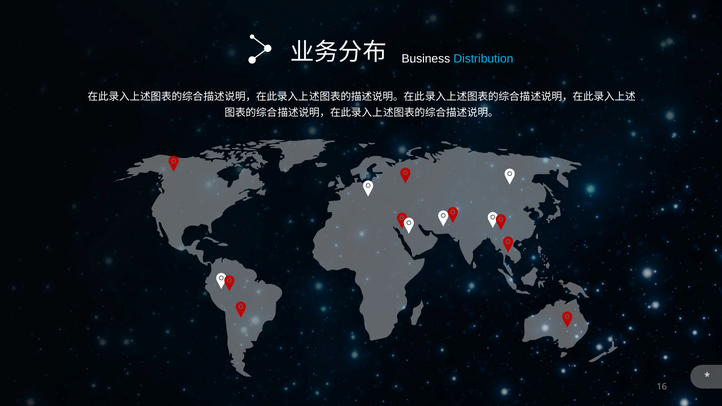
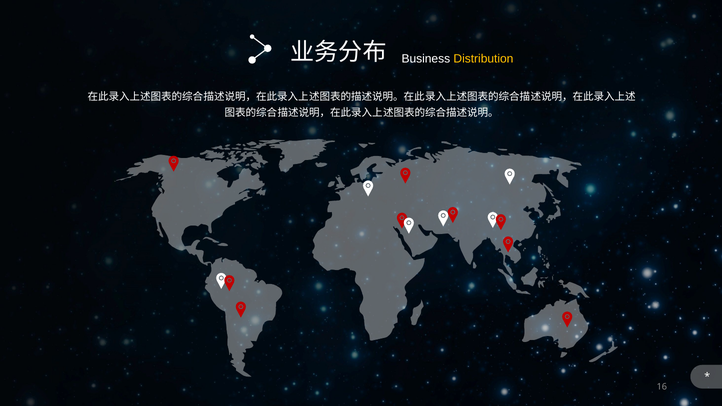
Distribution colour: light blue -> yellow
